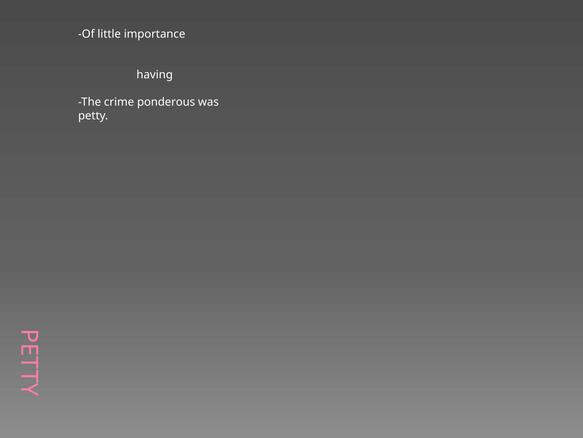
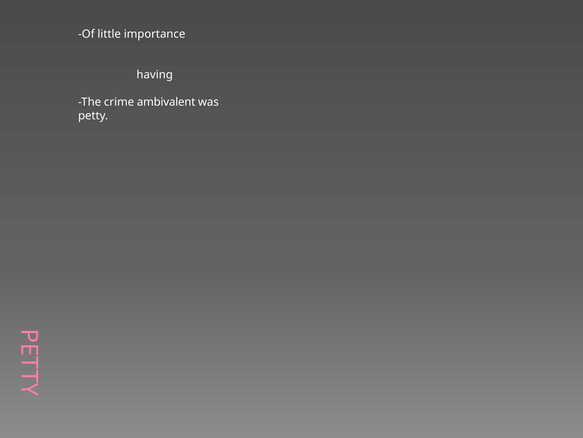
ponderous: ponderous -> ambivalent
